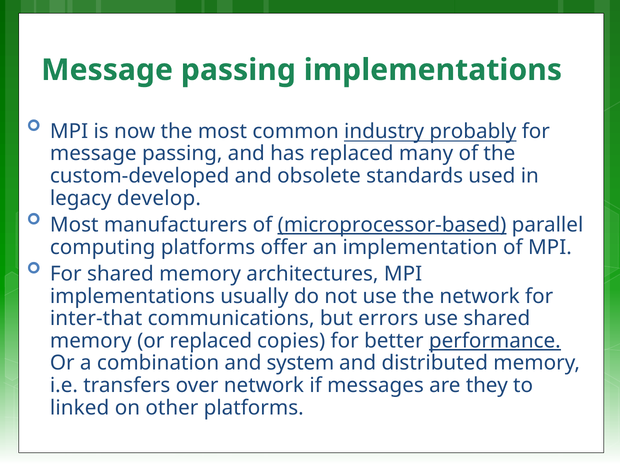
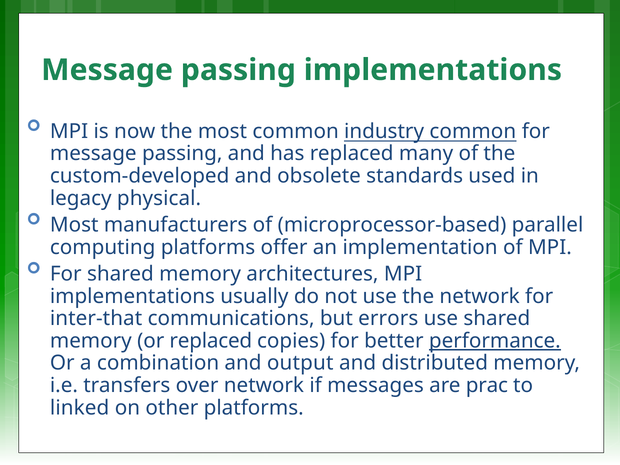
industry probably: probably -> common
develop: develop -> physical
microprocessor-based underline: present -> none
system: system -> output
they: they -> prac
